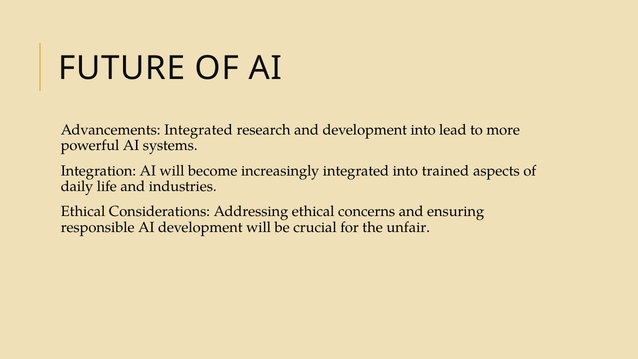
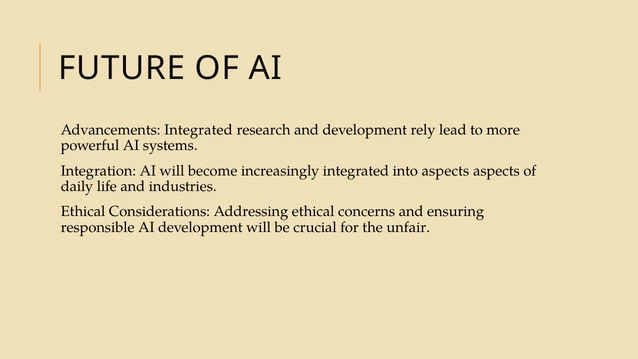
development into: into -> rely
into trained: trained -> aspects
